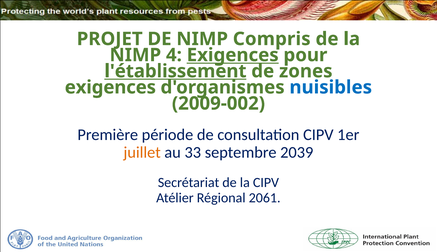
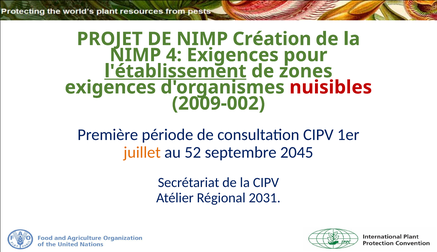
Compris: Compris -> Création
Exigences at (233, 55) underline: present -> none
nuisibles colour: blue -> red
33: 33 -> 52
2039: 2039 -> 2045
2061: 2061 -> 2031
